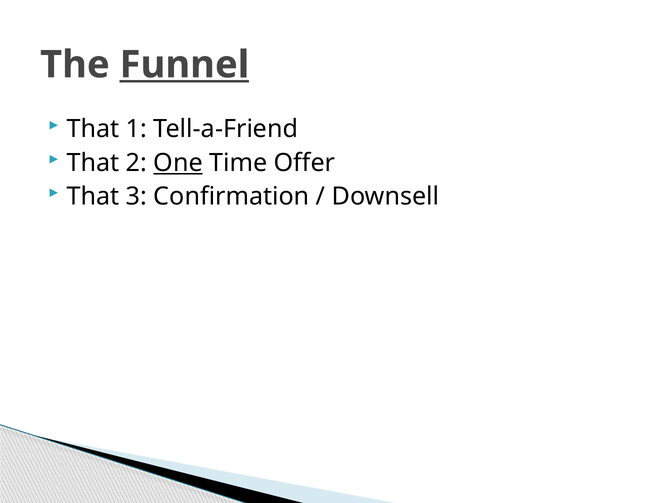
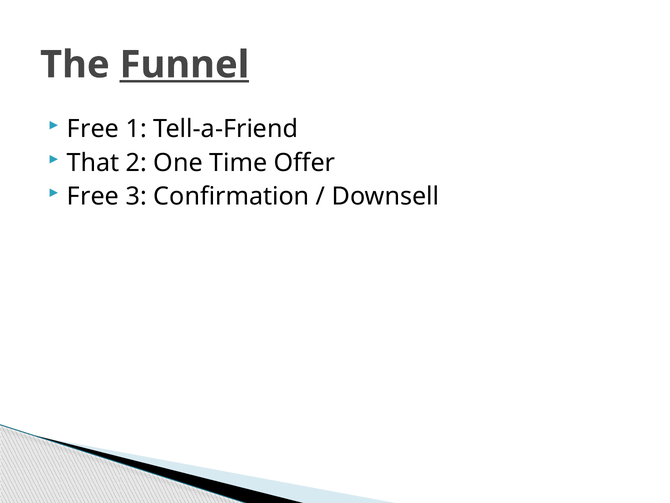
That at (93, 129): That -> Free
One underline: present -> none
That at (93, 196): That -> Free
